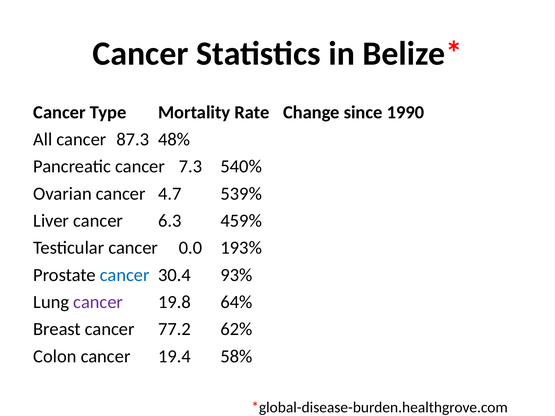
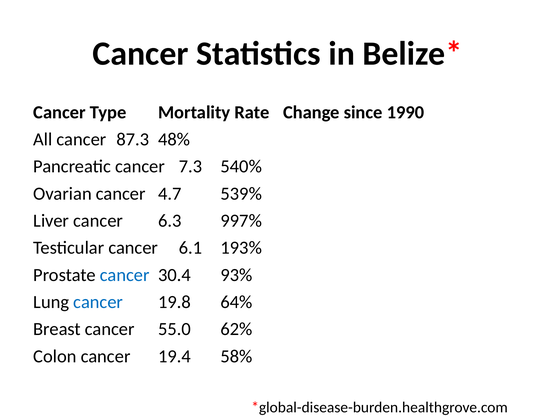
459%: 459% -> 997%
0.0: 0.0 -> 6.1
cancer at (98, 302) colour: purple -> blue
77.2: 77.2 -> 55.0
